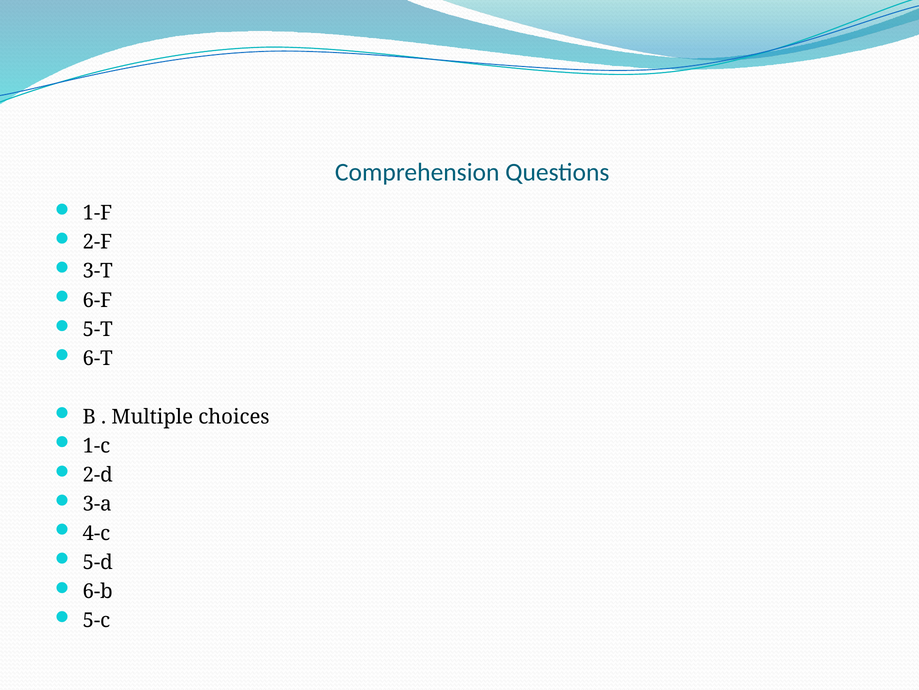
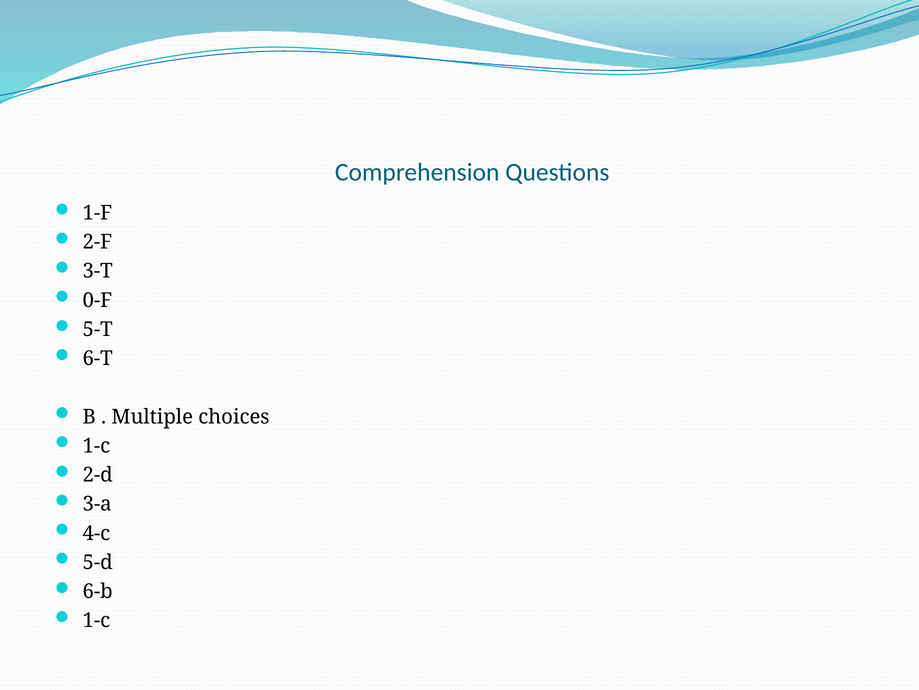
6-F: 6-F -> 0-F
5-c at (96, 620): 5-c -> 1-c
